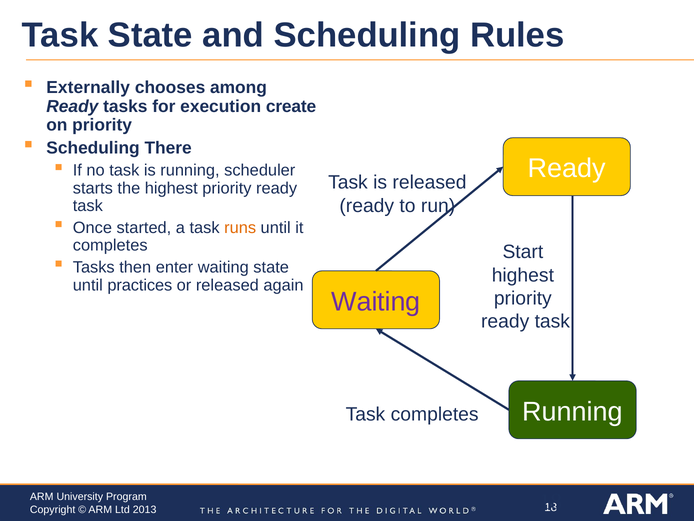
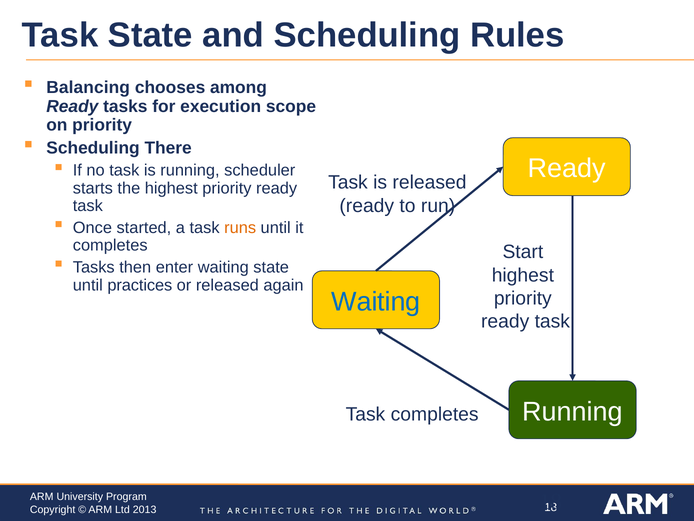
Externally: Externally -> Balancing
create: create -> scope
Waiting at (376, 301) colour: purple -> blue
